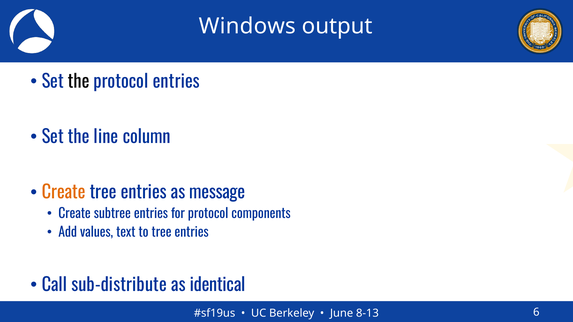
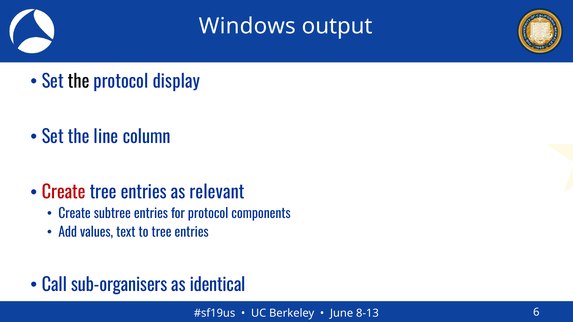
protocol entries: entries -> display
Create at (64, 193) colour: orange -> red
message: message -> relevant
sub-distribute: sub-distribute -> sub-organisers
